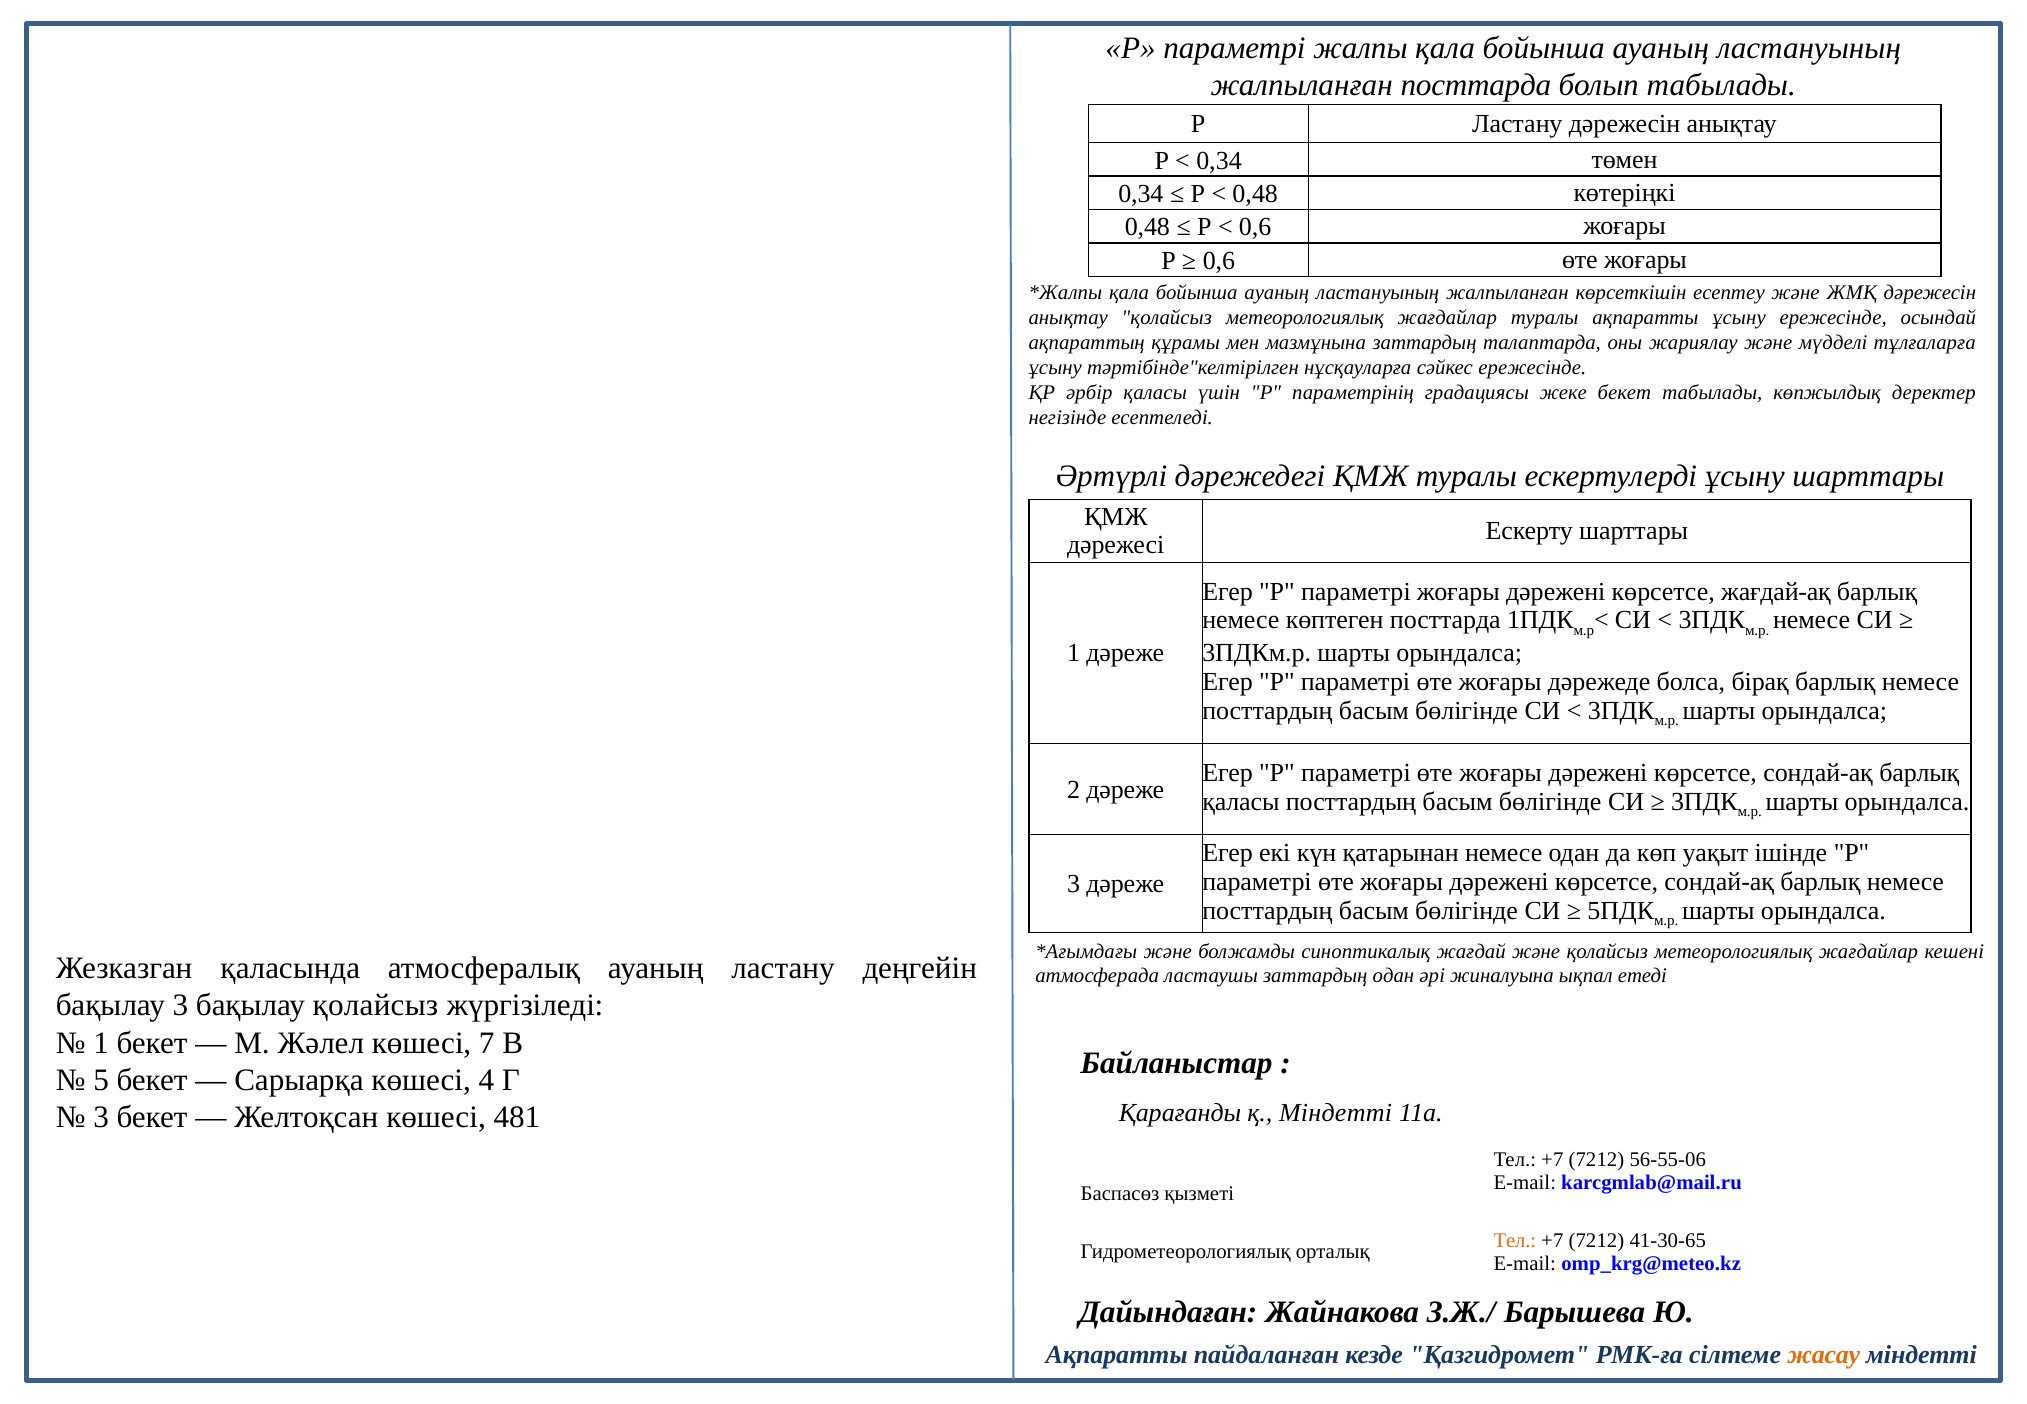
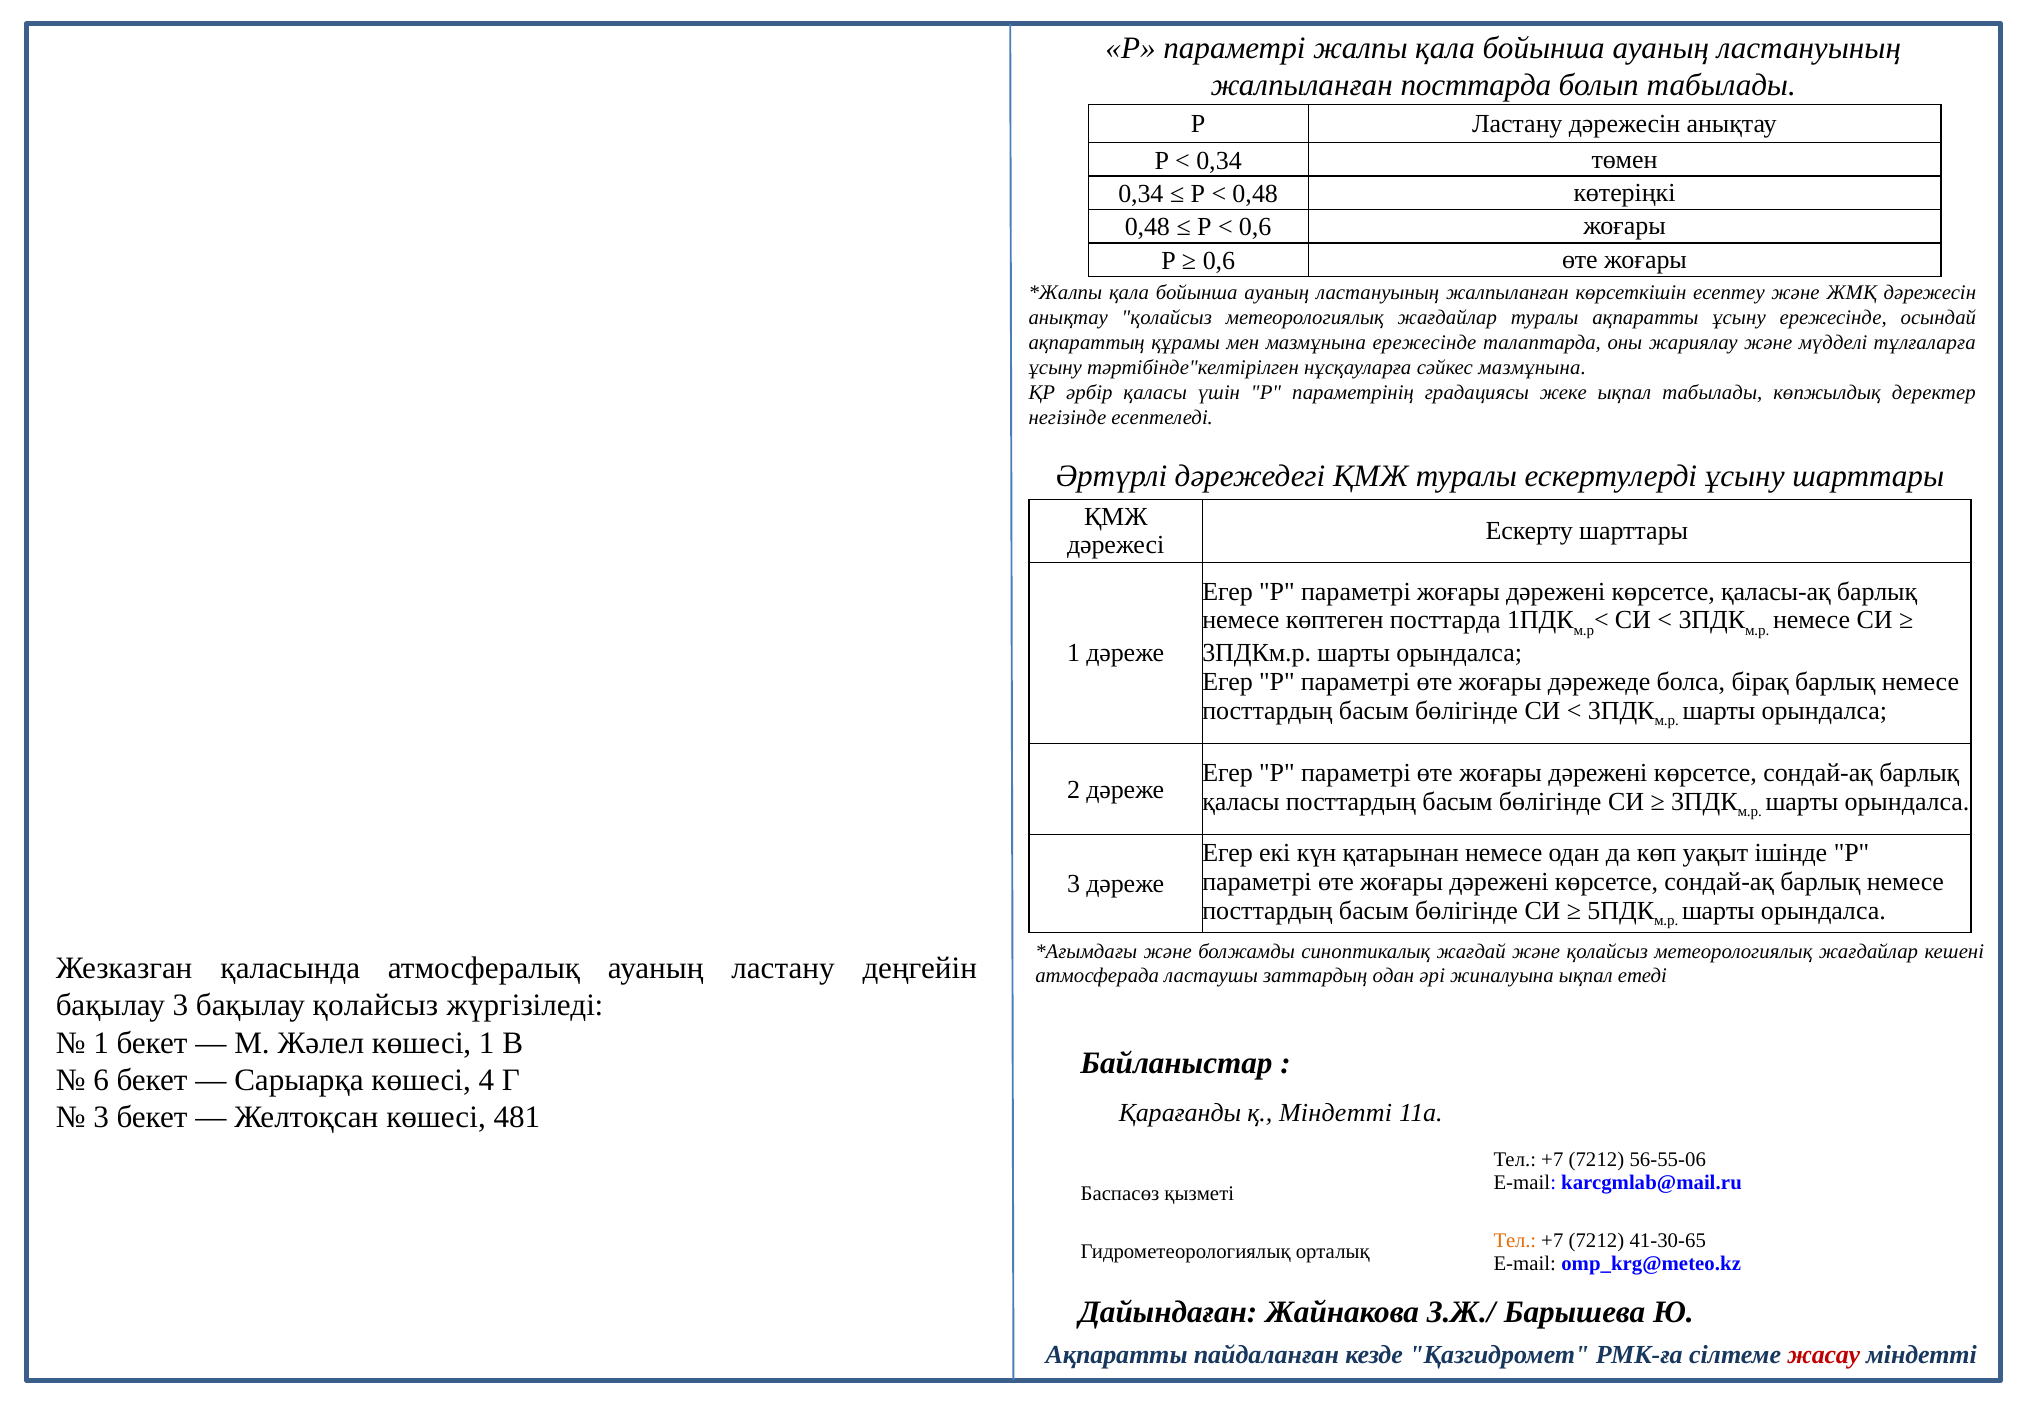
мазмұнына заттардың: заттардың -> ережесінде
сәйкес ережесінде: ережесінде -> мазмұнына
жеке бекет: бекет -> ықпал
жағдай-ақ: жағдай-ақ -> қаласы-ақ
көшесі 7: 7 -> 1
5: 5 -> 6
жасау colour: orange -> red
